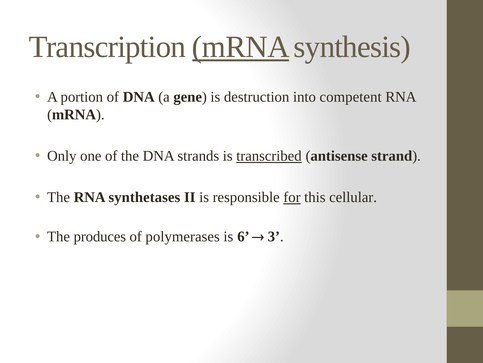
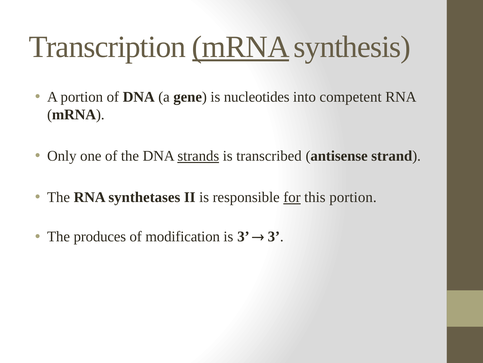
destruction: destruction -> nucleotides
strands underline: none -> present
transcribed underline: present -> none
this cellular: cellular -> portion
polymerases: polymerases -> modification
is 6: 6 -> 3
